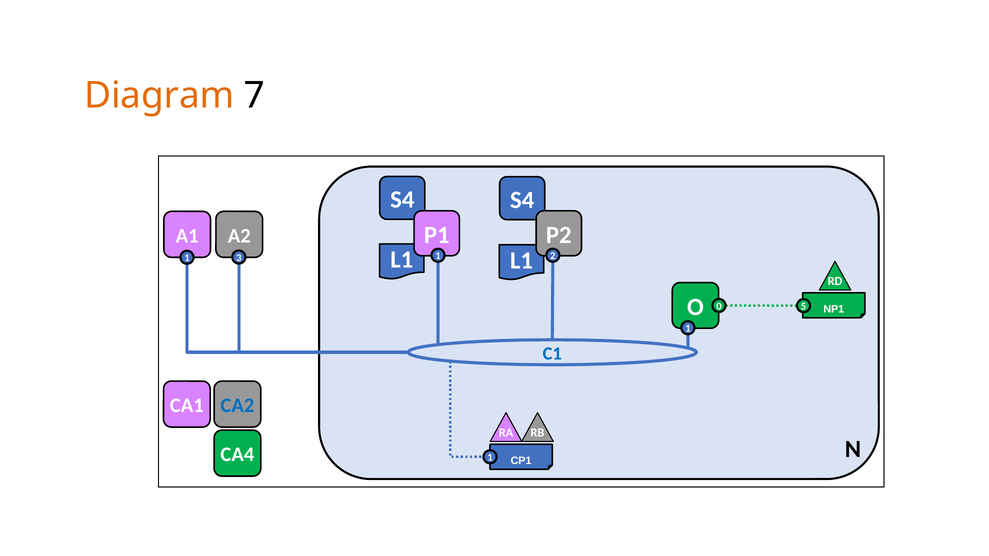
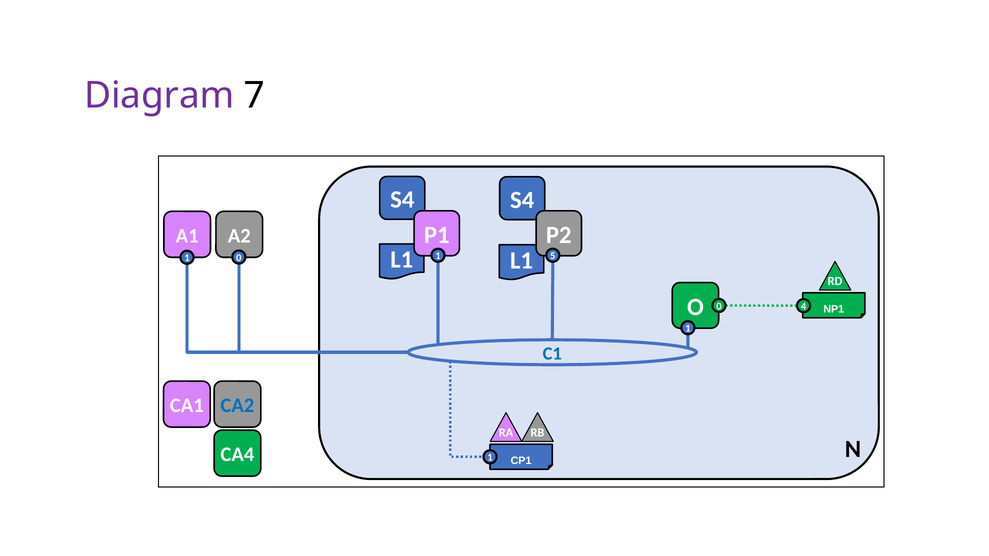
Diagram colour: orange -> purple
2: 2 -> 5
1 3: 3 -> 0
5: 5 -> 4
